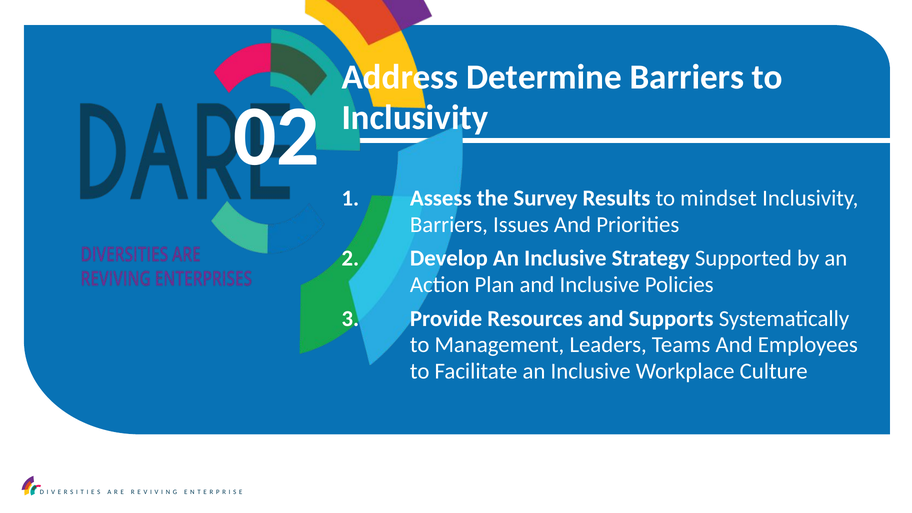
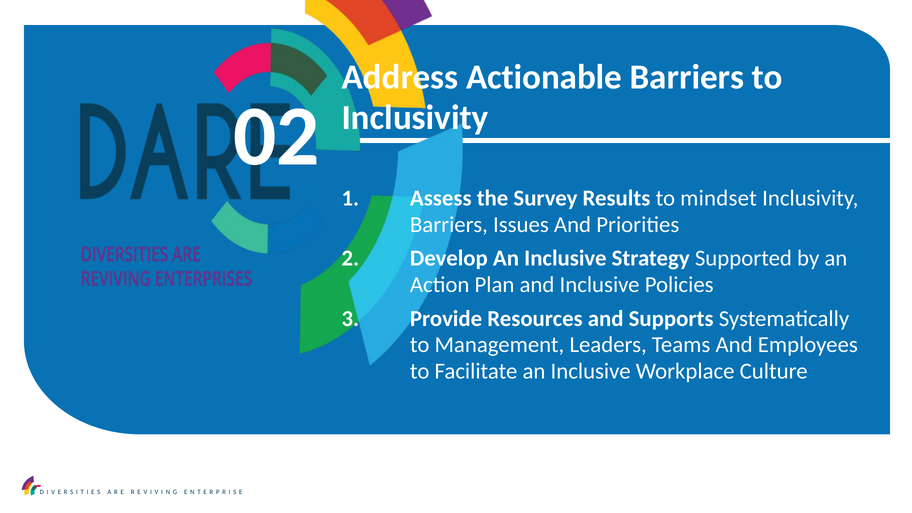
Determine: Determine -> Actionable
